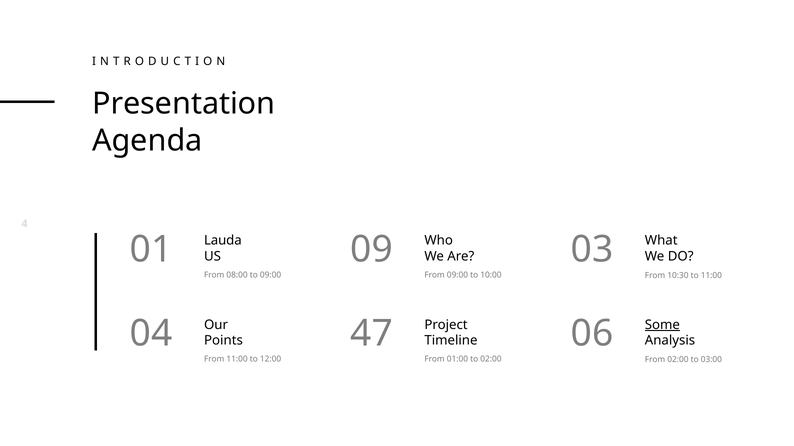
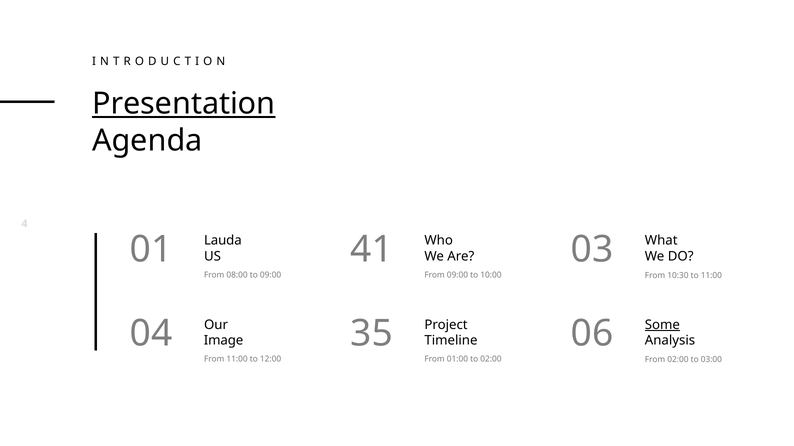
Presentation underline: none -> present
09: 09 -> 41
47: 47 -> 35
Points: Points -> Image
